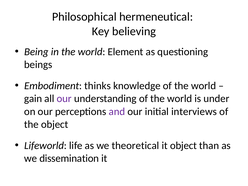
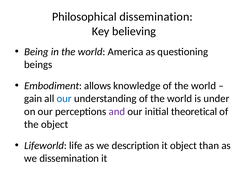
Philosophical hermeneutical: hermeneutical -> dissemination
Element: Element -> America
thinks: thinks -> allows
our at (64, 99) colour: purple -> blue
interviews: interviews -> theoretical
theoretical: theoretical -> description
